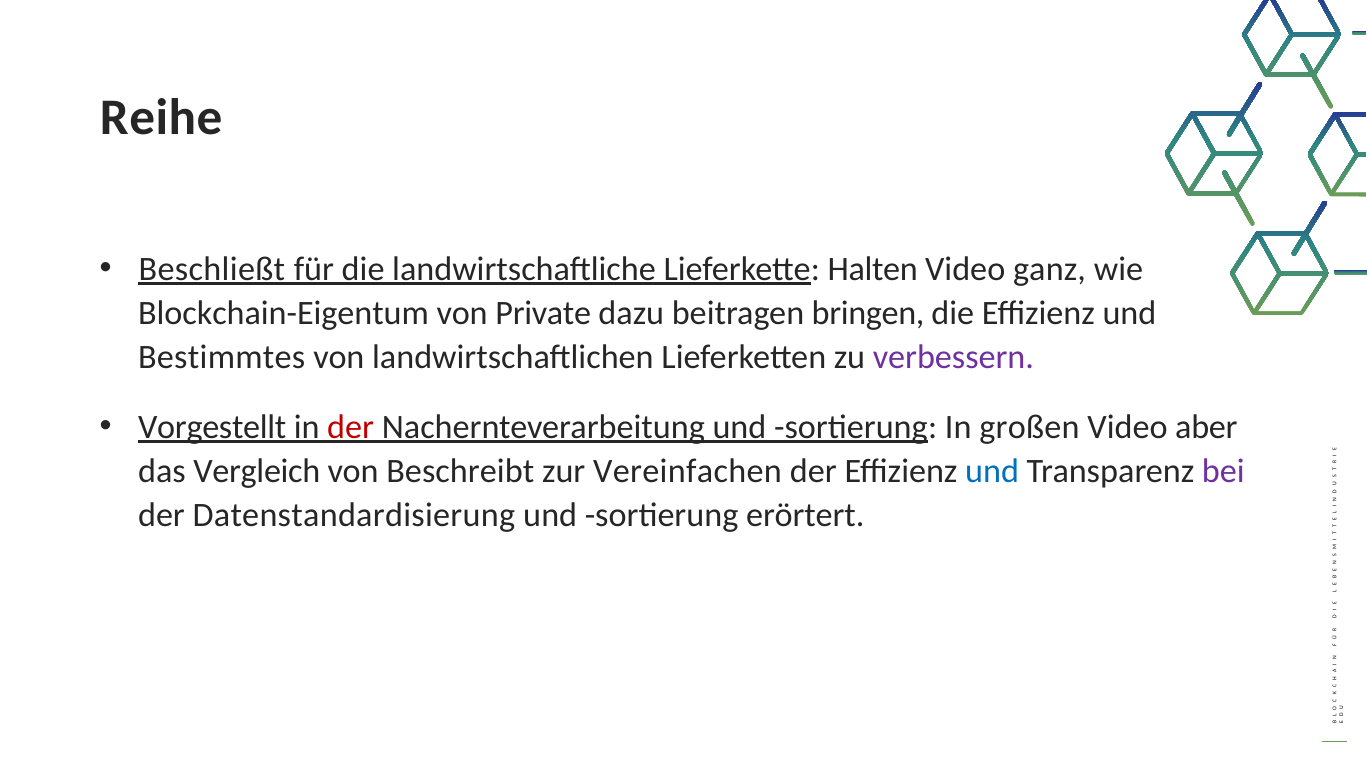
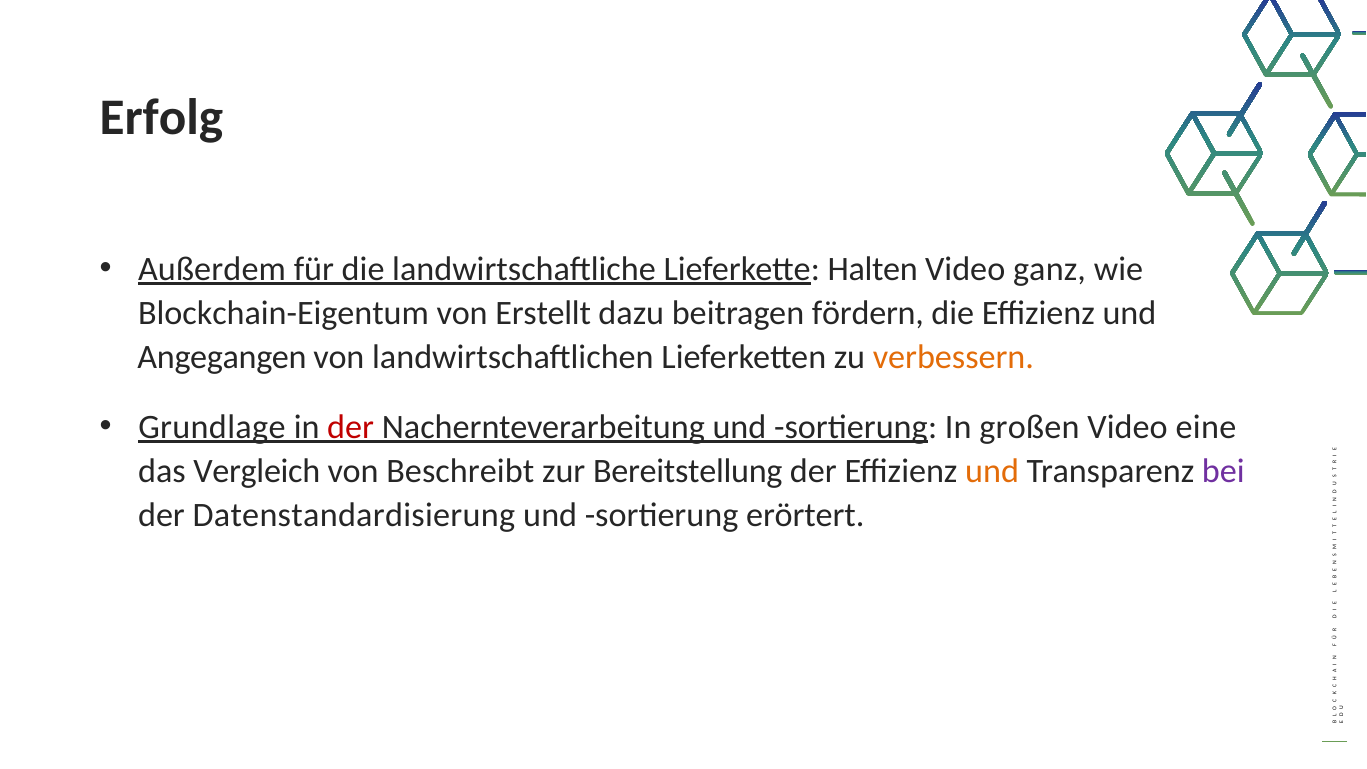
Reihe: Reihe -> Erfolg
Beschließt: Beschließt -> Außerdem
Private: Private -> Erstellt
bringen: bringen -> fördern
Bestimmtes: Bestimmtes -> Angegangen
verbessern colour: purple -> orange
Vorgestellt: Vorgestellt -> Grundlage
aber: aber -> eine
Vereinfachen: Vereinfachen -> Bereitstellung
und at (992, 471) colour: blue -> orange
